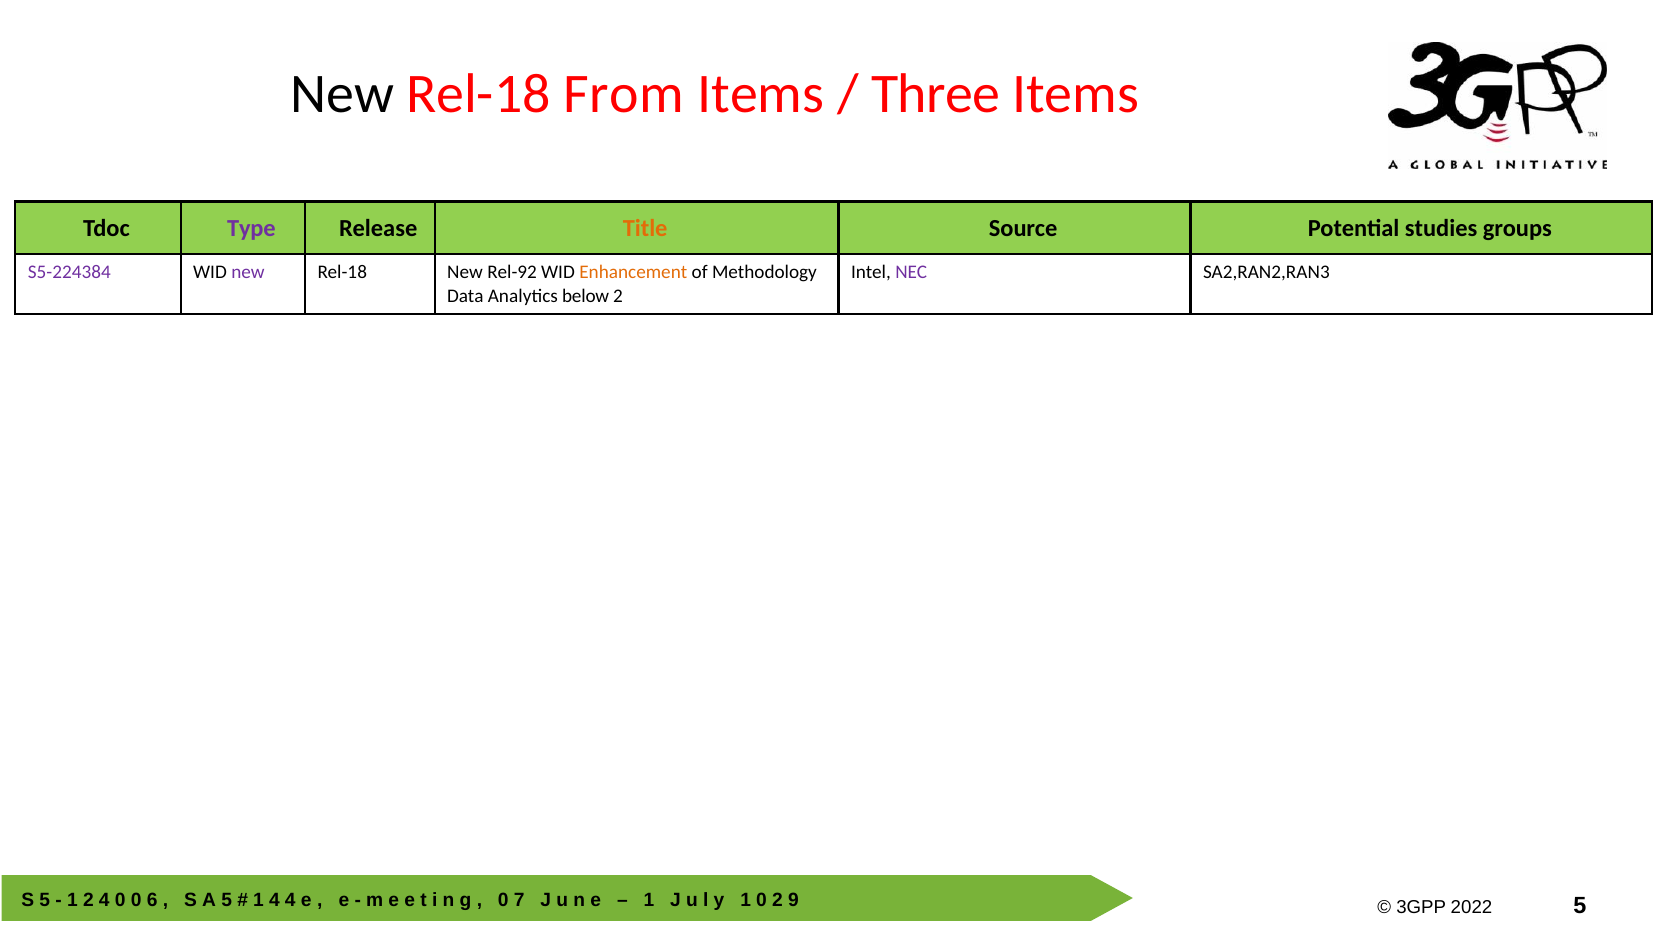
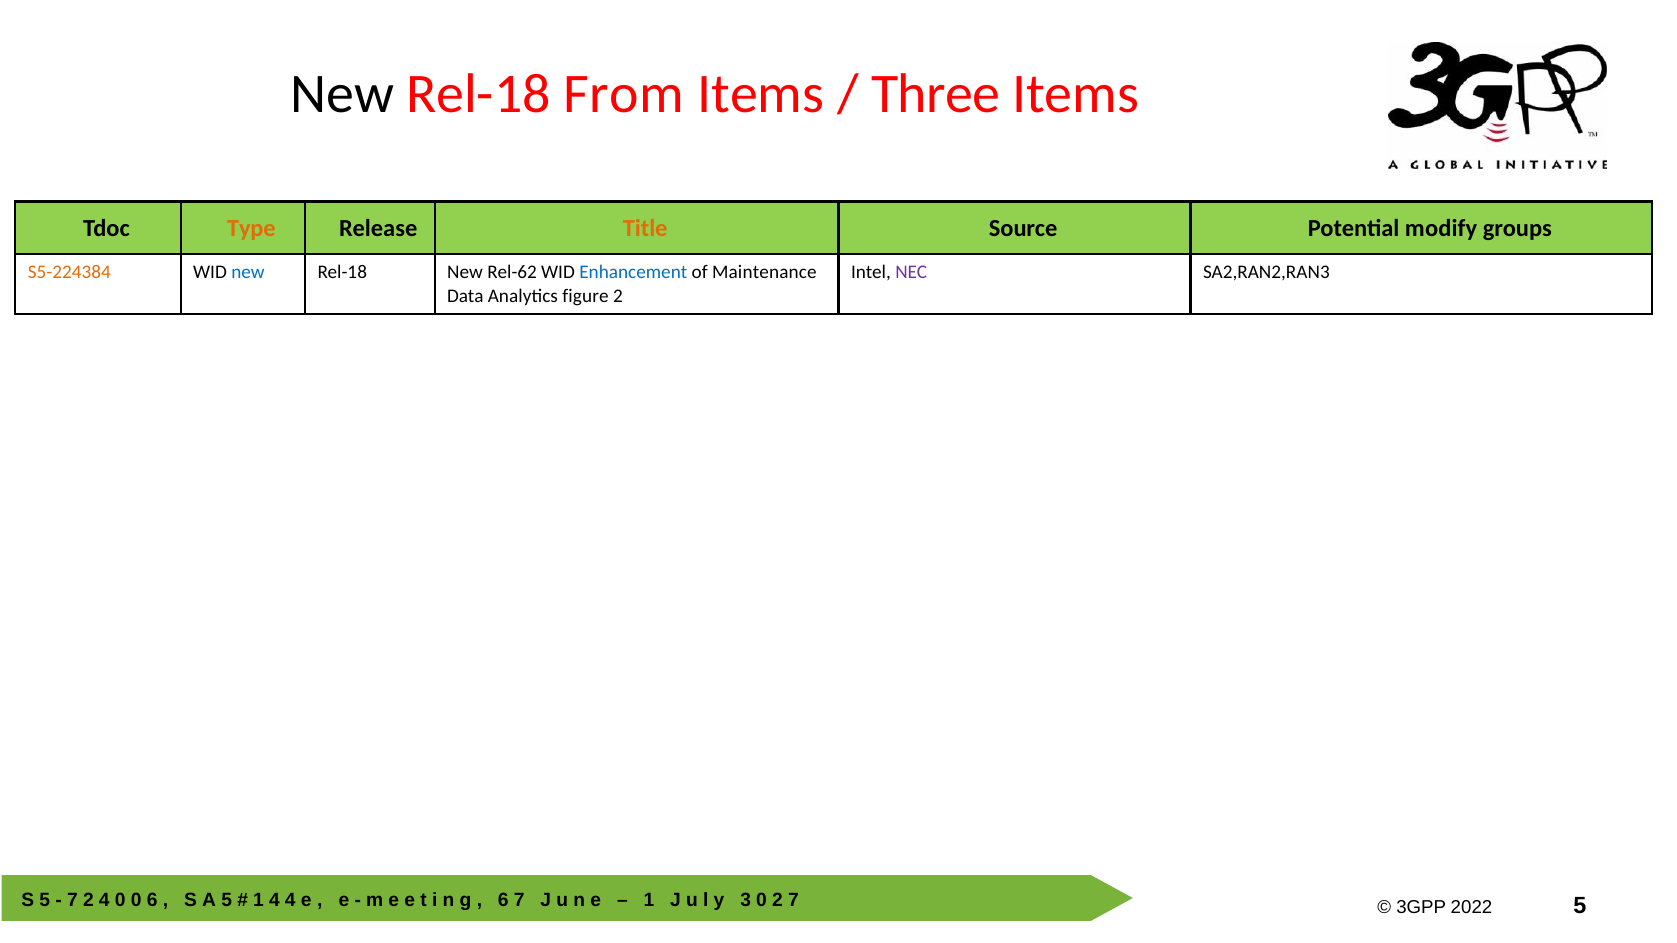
Type colour: purple -> orange
studies: studies -> modify
S5-224384 colour: purple -> orange
new at (248, 272) colour: purple -> blue
Rel-92: Rel-92 -> Rel-62
Enhancement colour: orange -> blue
Methodology: Methodology -> Maintenance
below: below -> figure
1 at (72, 901): 1 -> 7
0 at (503, 901): 0 -> 6
1 at (746, 901): 1 -> 3
2 9: 9 -> 7
